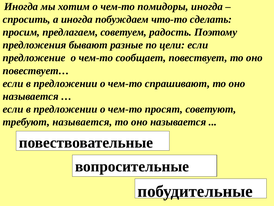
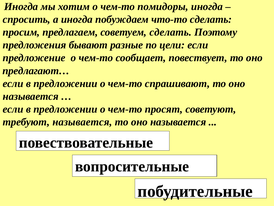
советуем радость: радость -> сделать
повествует…: повествует… -> предлагают…
